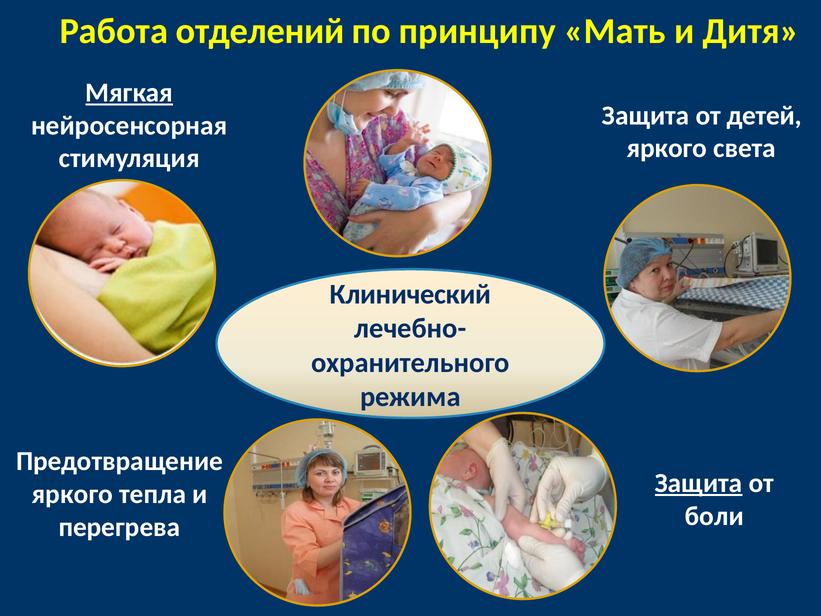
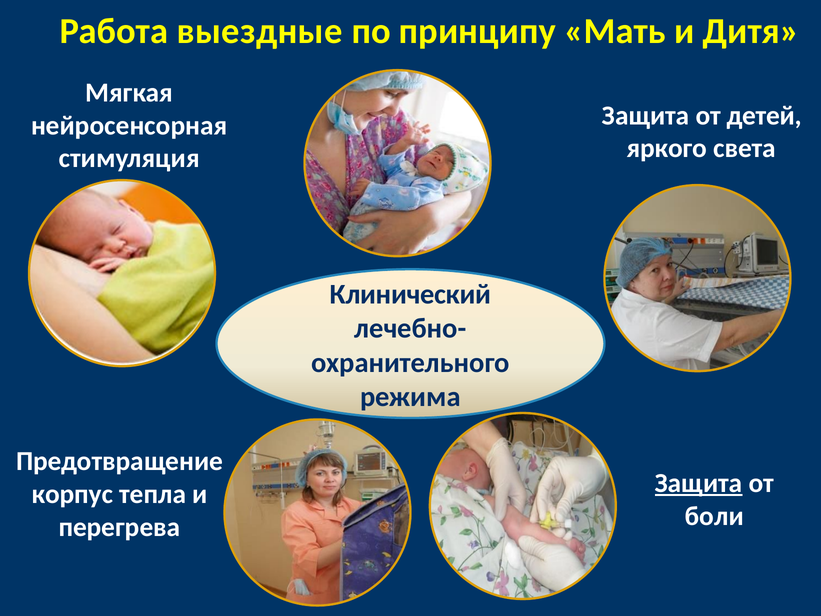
отделений: отделений -> выездные
Мягкая underline: present -> none
яркого at (72, 494): яркого -> корпус
